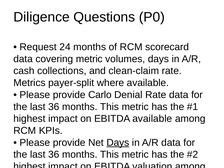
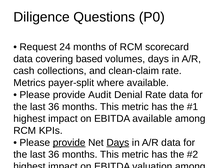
covering metric: metric -> based
Carlo: Carlo -> Audit
provide at (69, 143) underline: none -> present
